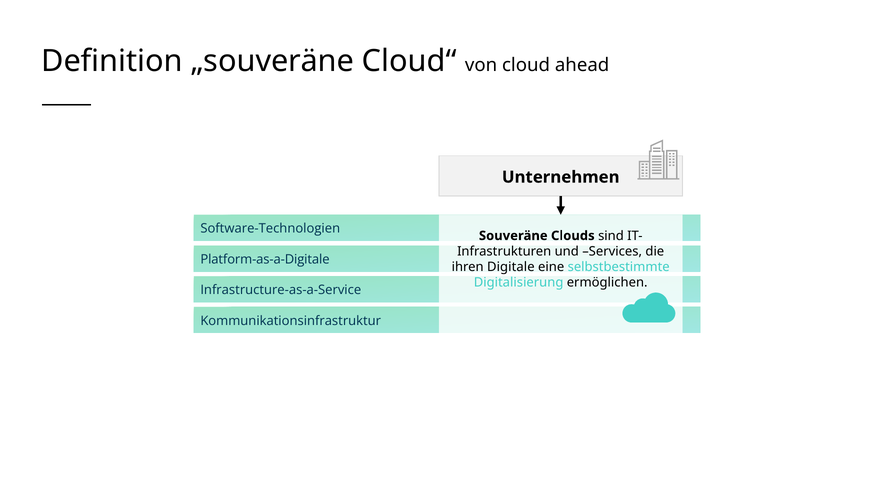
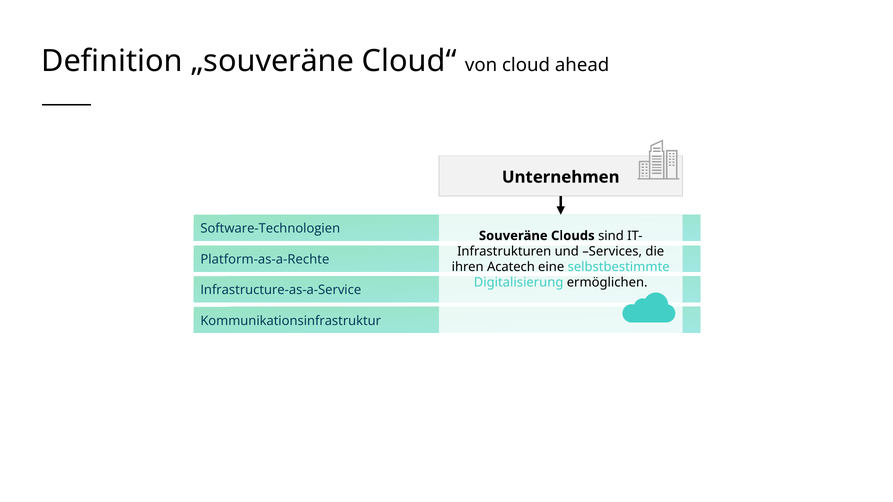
Platform-as-a-Digitale: Platform-as-a-Digitale -> Platform-as-a-Rechte
Digitale: Digitale -> Acatech
